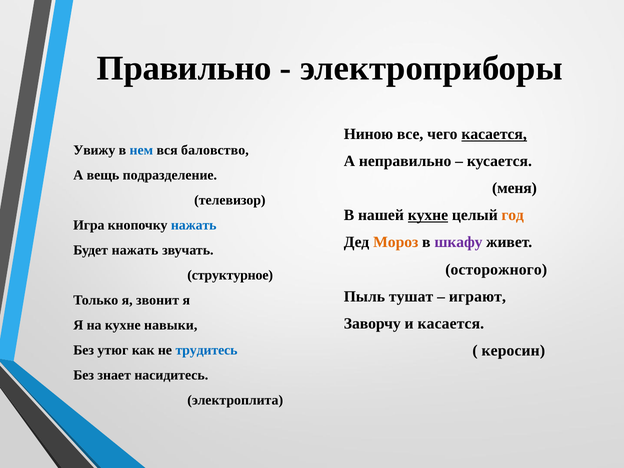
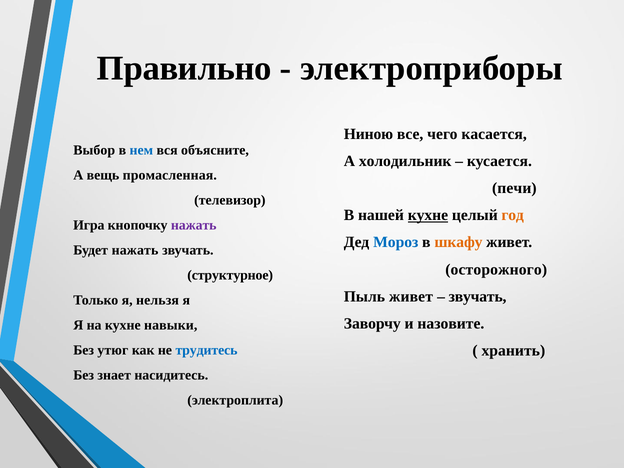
касается at (494, 134) underline: present -> none
Увижу: Увижу -> Выбор
баловство: баловство -> объясните
неправильно: неправильно -> холодильник
подразделение: подразделение -> промасленная
меня: меня -> печи
нажать at (194, 225) colour: blue -> purple
Мороз colour: orange -> blue
шкафу colour: purple -> orange
Пыль тушат: тушат -> живет
играют at (477, 296): играют -> звучать
звонит: звонит -> нельзя
и касается: касается -> назовите
керосин: керосин -> хранить
